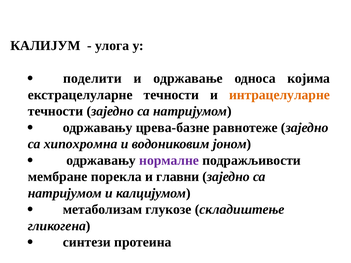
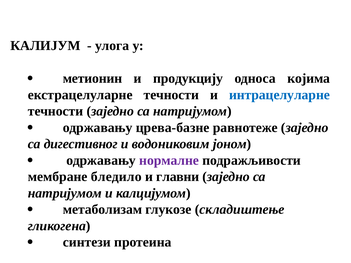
поделити: поделити -> метионин
одржавање: одржавање -> продукцију
интрацелуларне colour: orange -> blue
хипохромна: хипохромна -> дигестивног
порекла: порекла -> бледило
